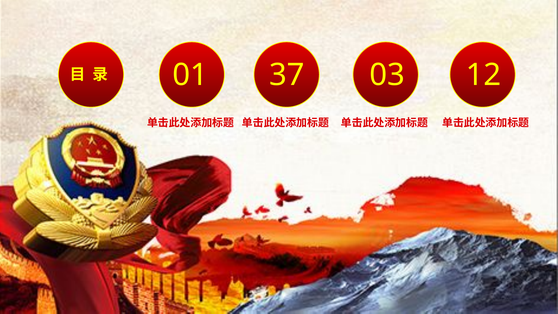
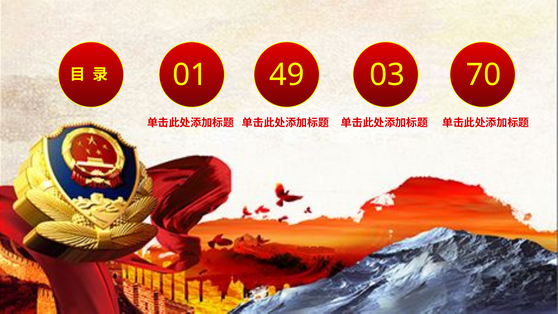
37: 37 -> 49
12: 12 -> 70
